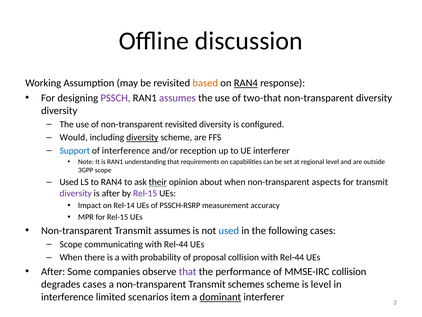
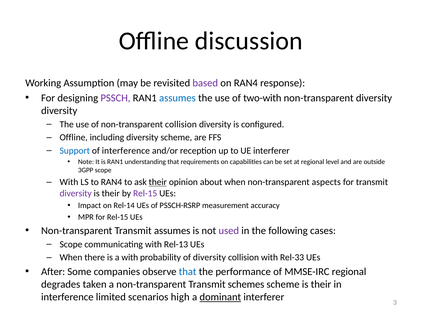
based colour: orange -> purple
RAN4 at (246, 83) underline: present -> none
assumes at (177, 98) colour: purple -> blue
two-that: two-that -> two-with
non-transparent revisited: revisited -> collision
Would at (74, 137): Would -> Offline
diversity at (142, 137) underline: present -> none
Used at (69, 182): Used -> With
after at (111, 193): after -> their
used at (229, 230) colour: blue -> purple
communicating with Rel-44: Rel-44 -> Rel-13
of proposal: proposal -> diversity
collision with Rel-44: Rel-44 -> Rel-33
that at (188, 271) colour: purple -> blue
MMSE-IRC collision: collision -> regional
degrades cases: cases -> taken
scheme is level: level -> their
item: item -> high
